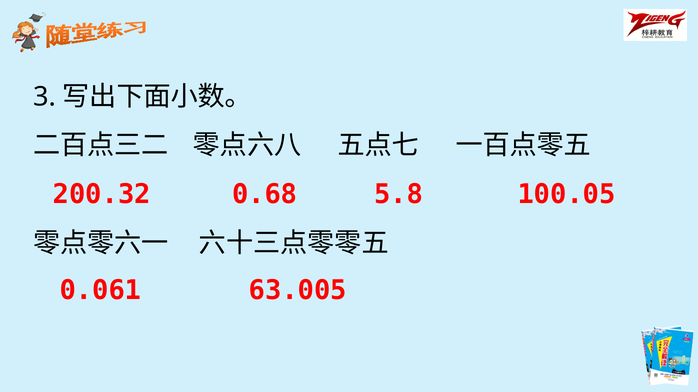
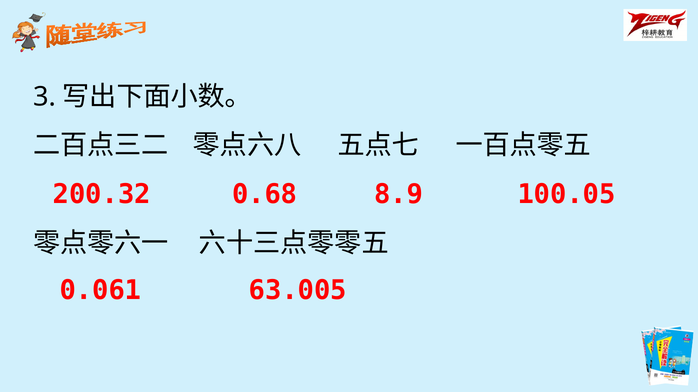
5.8: 5.8 -> 8.9
